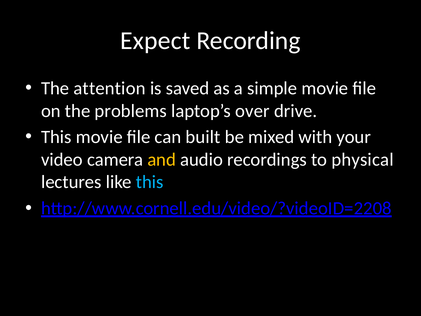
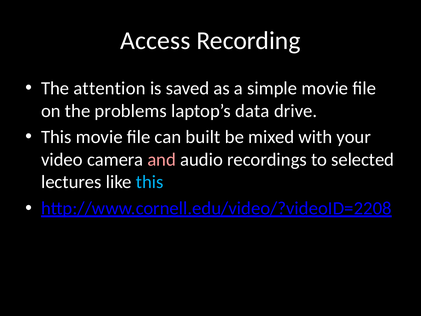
Expect: Expect -> Access
over: over -> data
and colour: yellow -> pink
physical: physical -> selected
